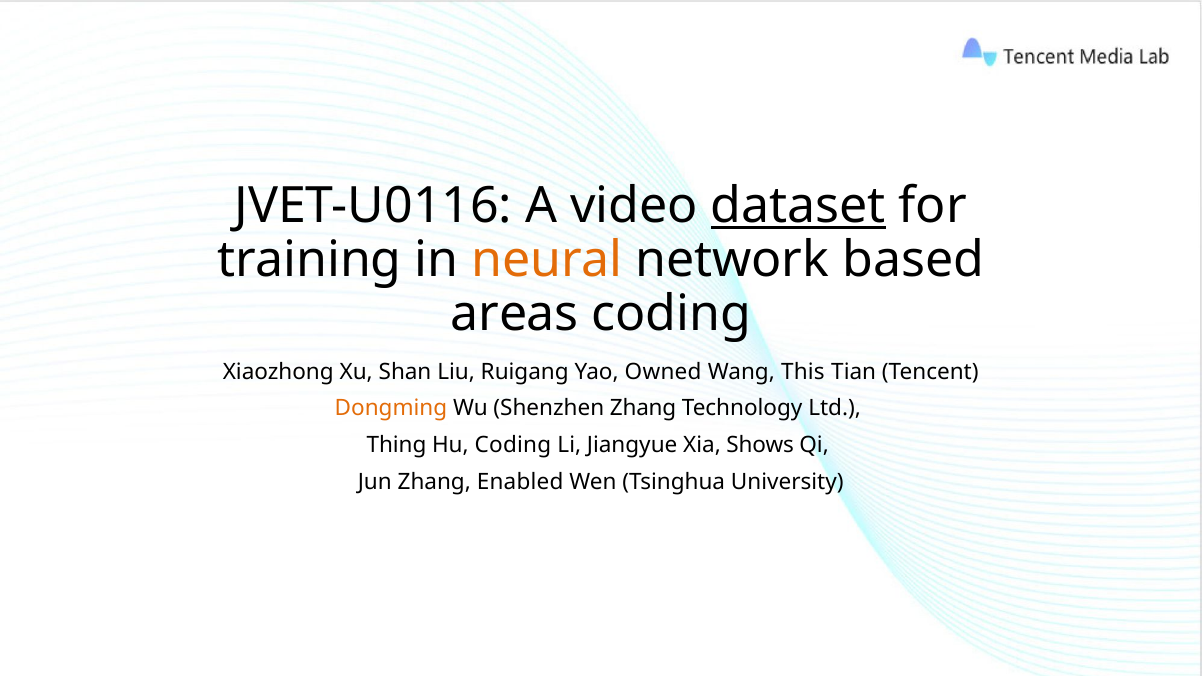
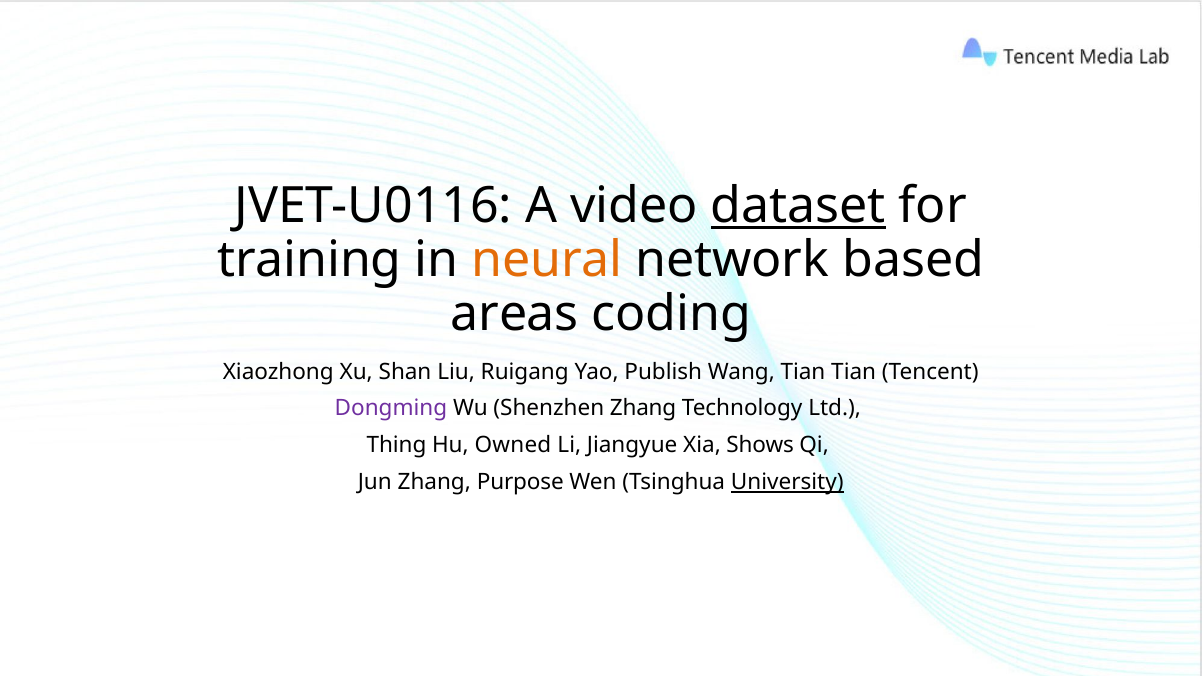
Owned: Owned -> Publish
Wang This: This -> Tian
Dongming colour: orange -> purple
Hu Coding: Coding -> Owned
Enabled: Enabled -> Purpose
University underline: none -> present
